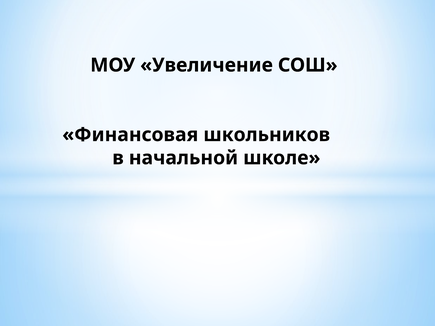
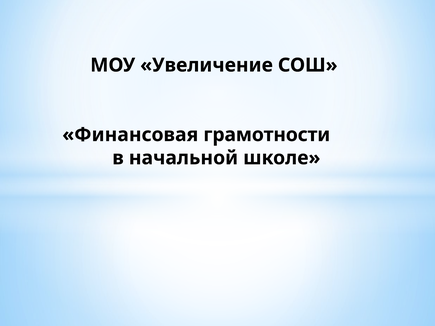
школьников: школьников -> грамотности
